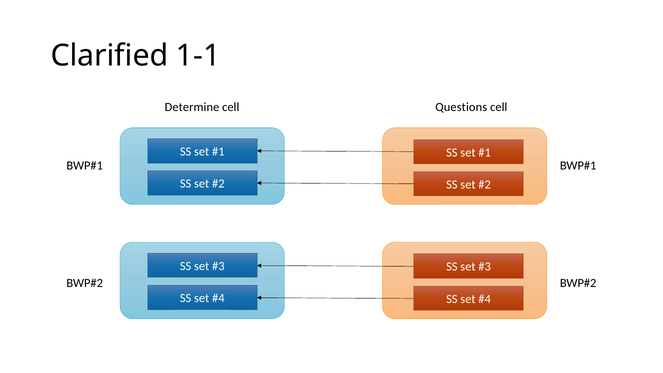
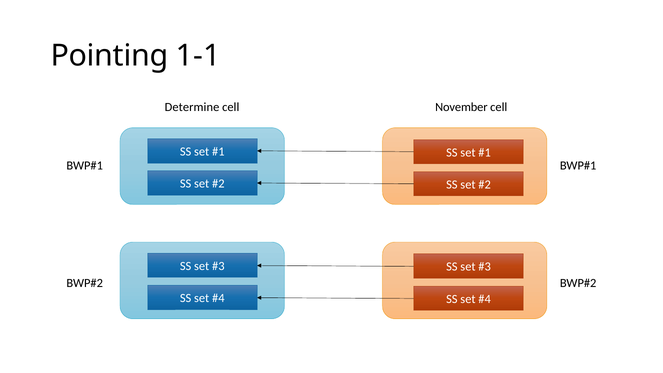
Clarified: Clarified -> Pointing
Questions: Questions -> November
